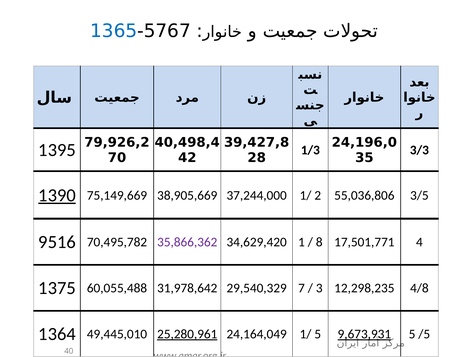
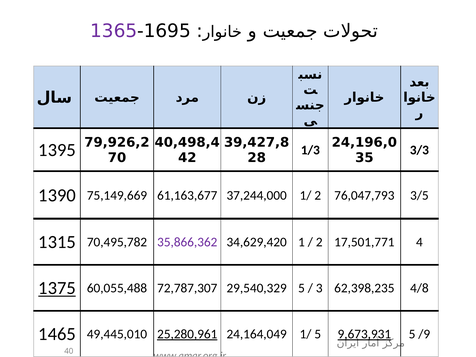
1365 colour: blue -> purple
5767: 5767 -> 1695
1390 underline: present -> none
38,905,669: 38,905,669 -> 61,163,677
55,036,806: 55,036,806 -> 76,047,793
9516: 9516 -> 1315
8 at (319, 242): 8 -> 2
1375 underline: none -> present
31,978,642: 31,978,642 -> 72,787,307
29,540,329 7: 7 -> 5
12,298,235: 12,298,235 -> 62,398,235
1364: 1364 -> 1465
/5: /5 -> /9
